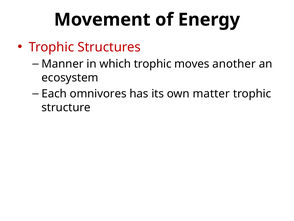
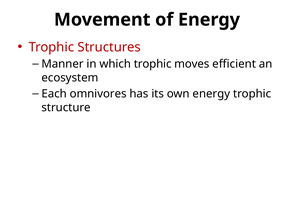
another: another -> efficient
own matter: matter -> energy
